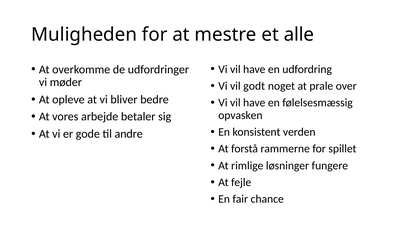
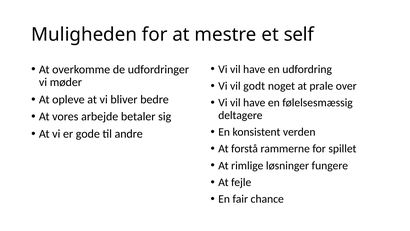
alle: alle -> self
opvasken: opvasken -> deltagere
